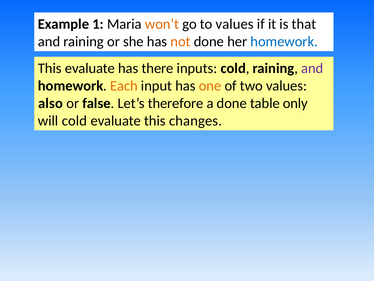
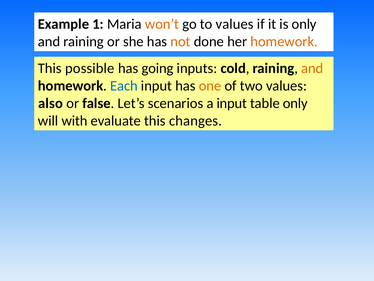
is that: that -> only
homework at (284, 42) colour: blue -> orange
This evaluate: evaluate -> possible
there: there -> going
and at (312, 68) colour: purple -> orange
Each colour: orange -> blue
therefore: therefore -> scenarios
a done: done -> input
will cold: cold -> with
